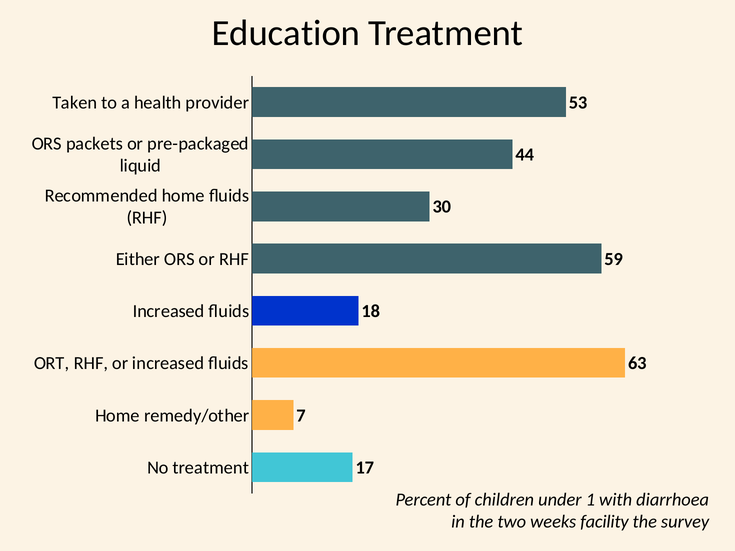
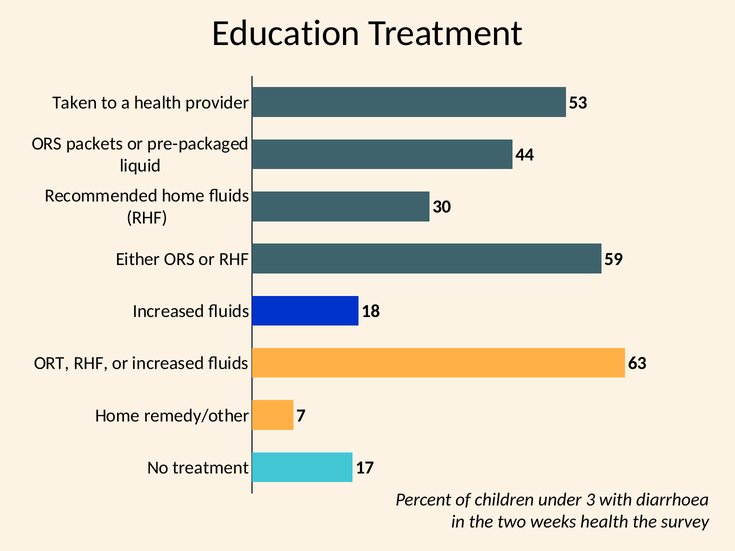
1: 1 -> 3
weeks facility: facility -> health
